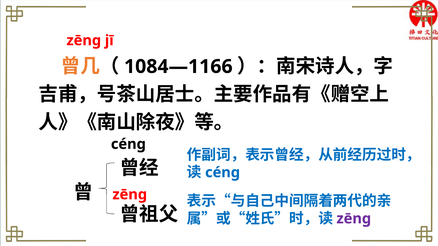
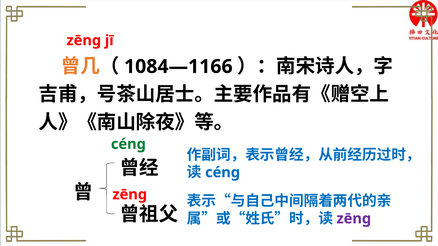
céng at (128, 144) colour: black -> green
